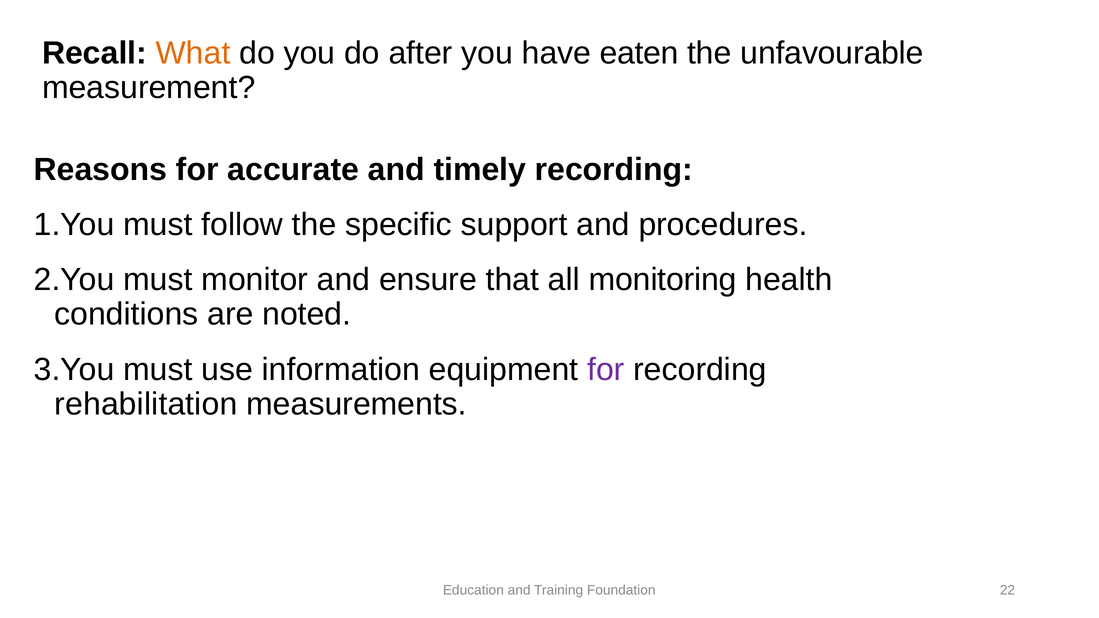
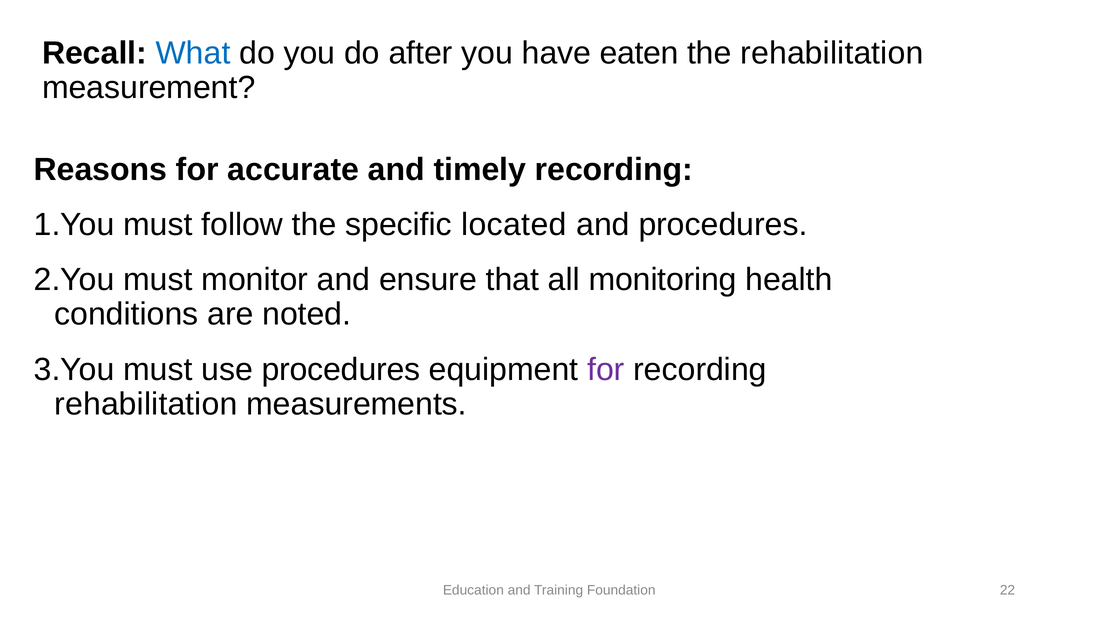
What colour: orange -> blue
the unfavourable: unfavourable -> rehabilitation
support: support -> located
use information: information -> procedures
